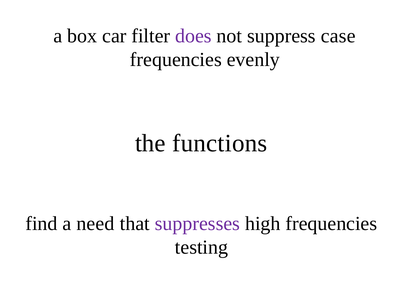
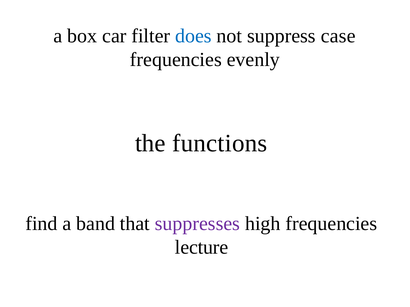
does colour: purple -> blue
need: need -> band
testing: testing -> lecture
